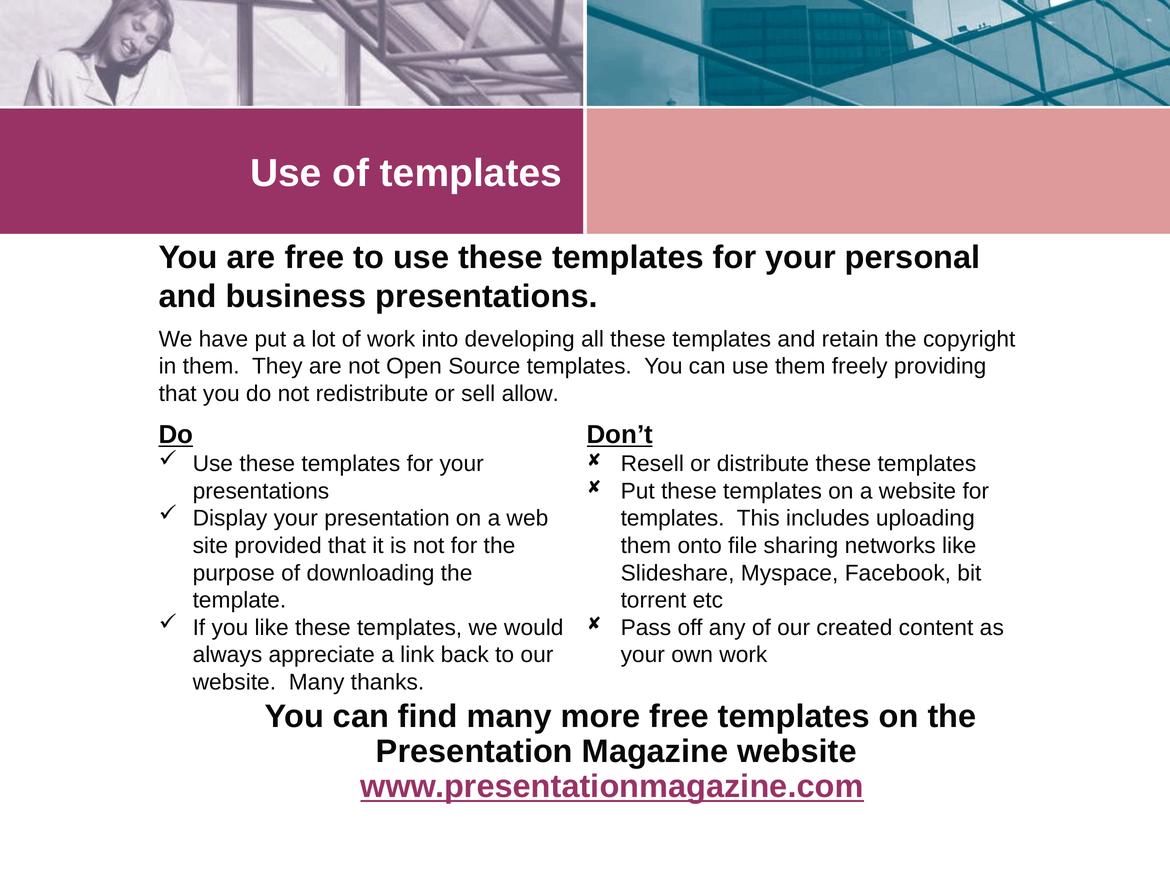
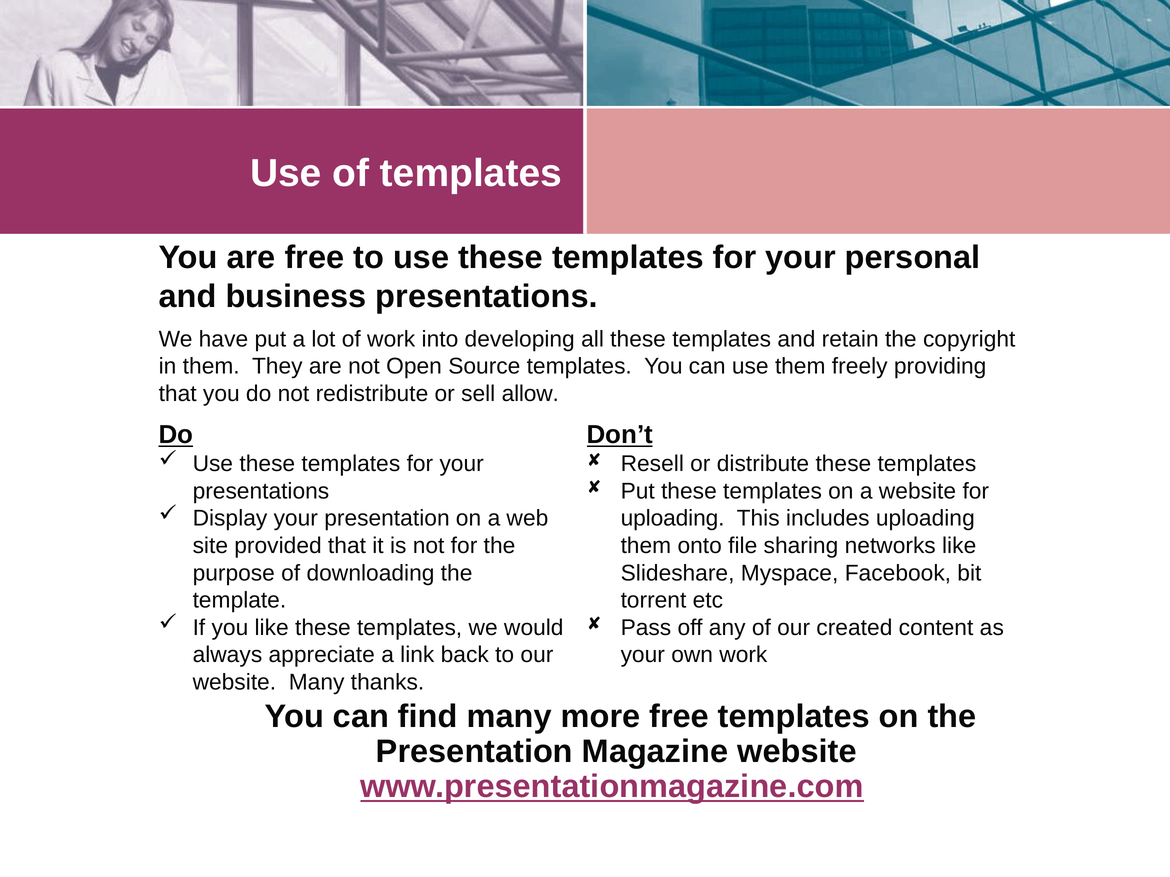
templates at (673, 519): templates -> uploading
